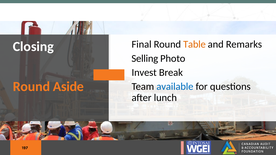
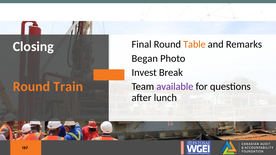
Selling: Selling -> Began
Aside: Aside -> Train
available colour: blue -> purple
